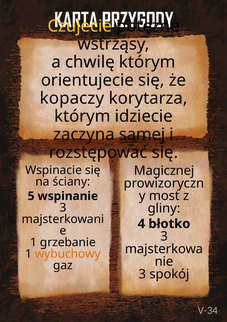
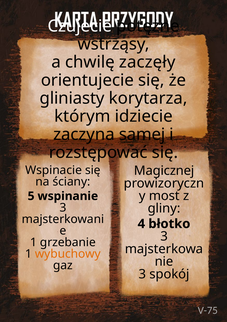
Czujecie colour: yellow -> white
chwilę którym: którym -> zaczęły
kopaczy: kopaczy -> gliniasty
V-34: V-34 -> V-75
